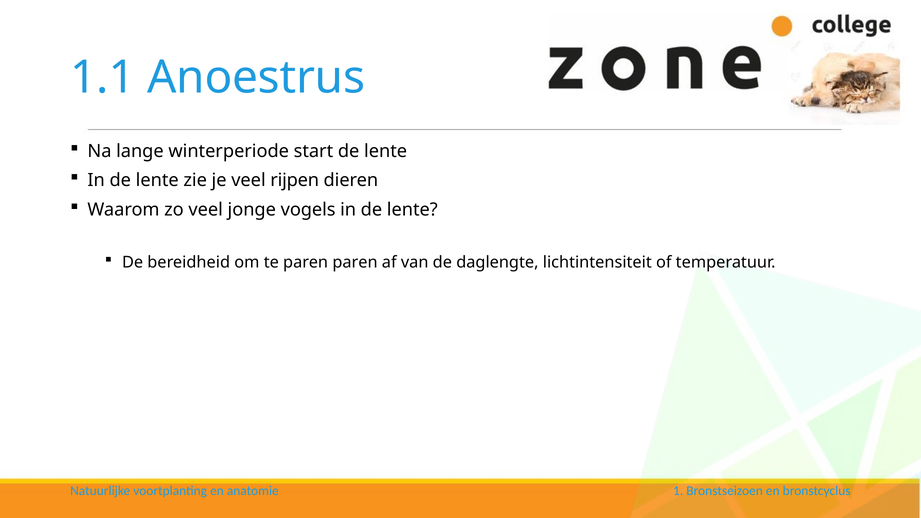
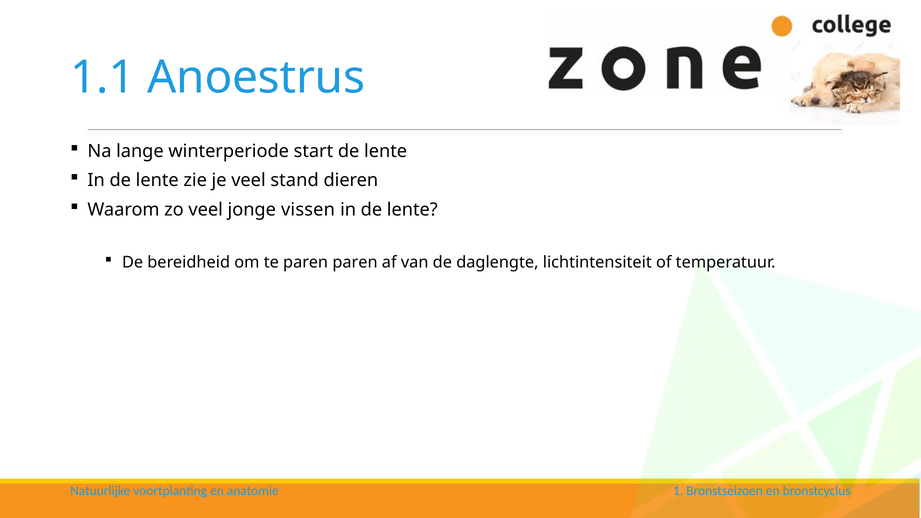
rijpen: rijpen -> stand
vogels: vogels -> vissen
